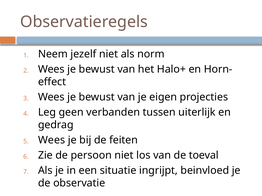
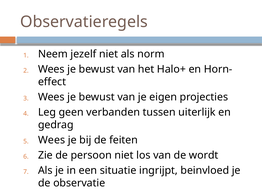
toeval: toeval -> wordt
